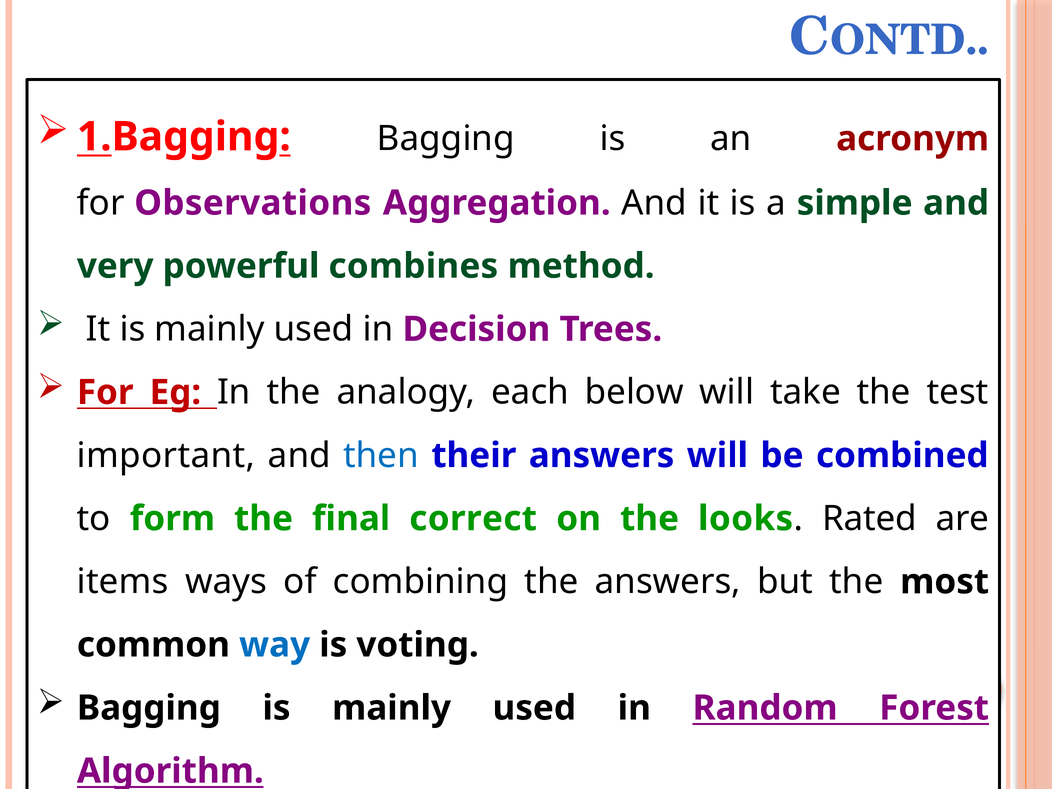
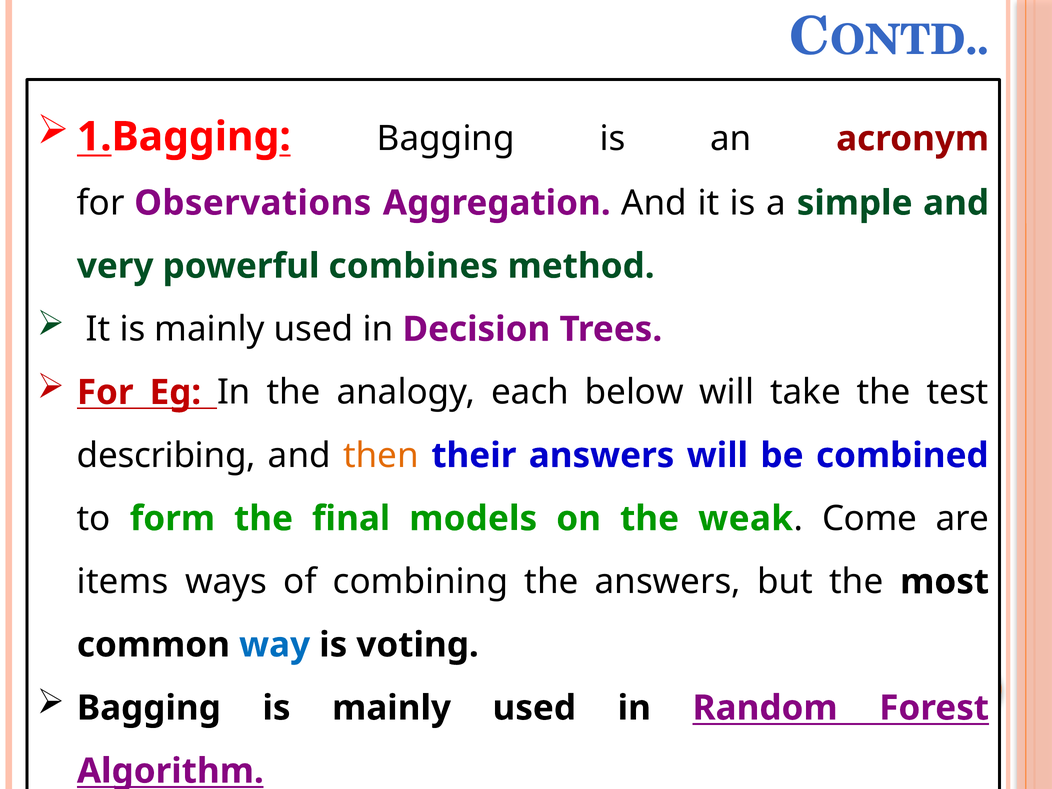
important: important -> describing
then colour: blue -> orange
correct: correct -> models
looks: looks -> weak
Rated: Rated -> Come
